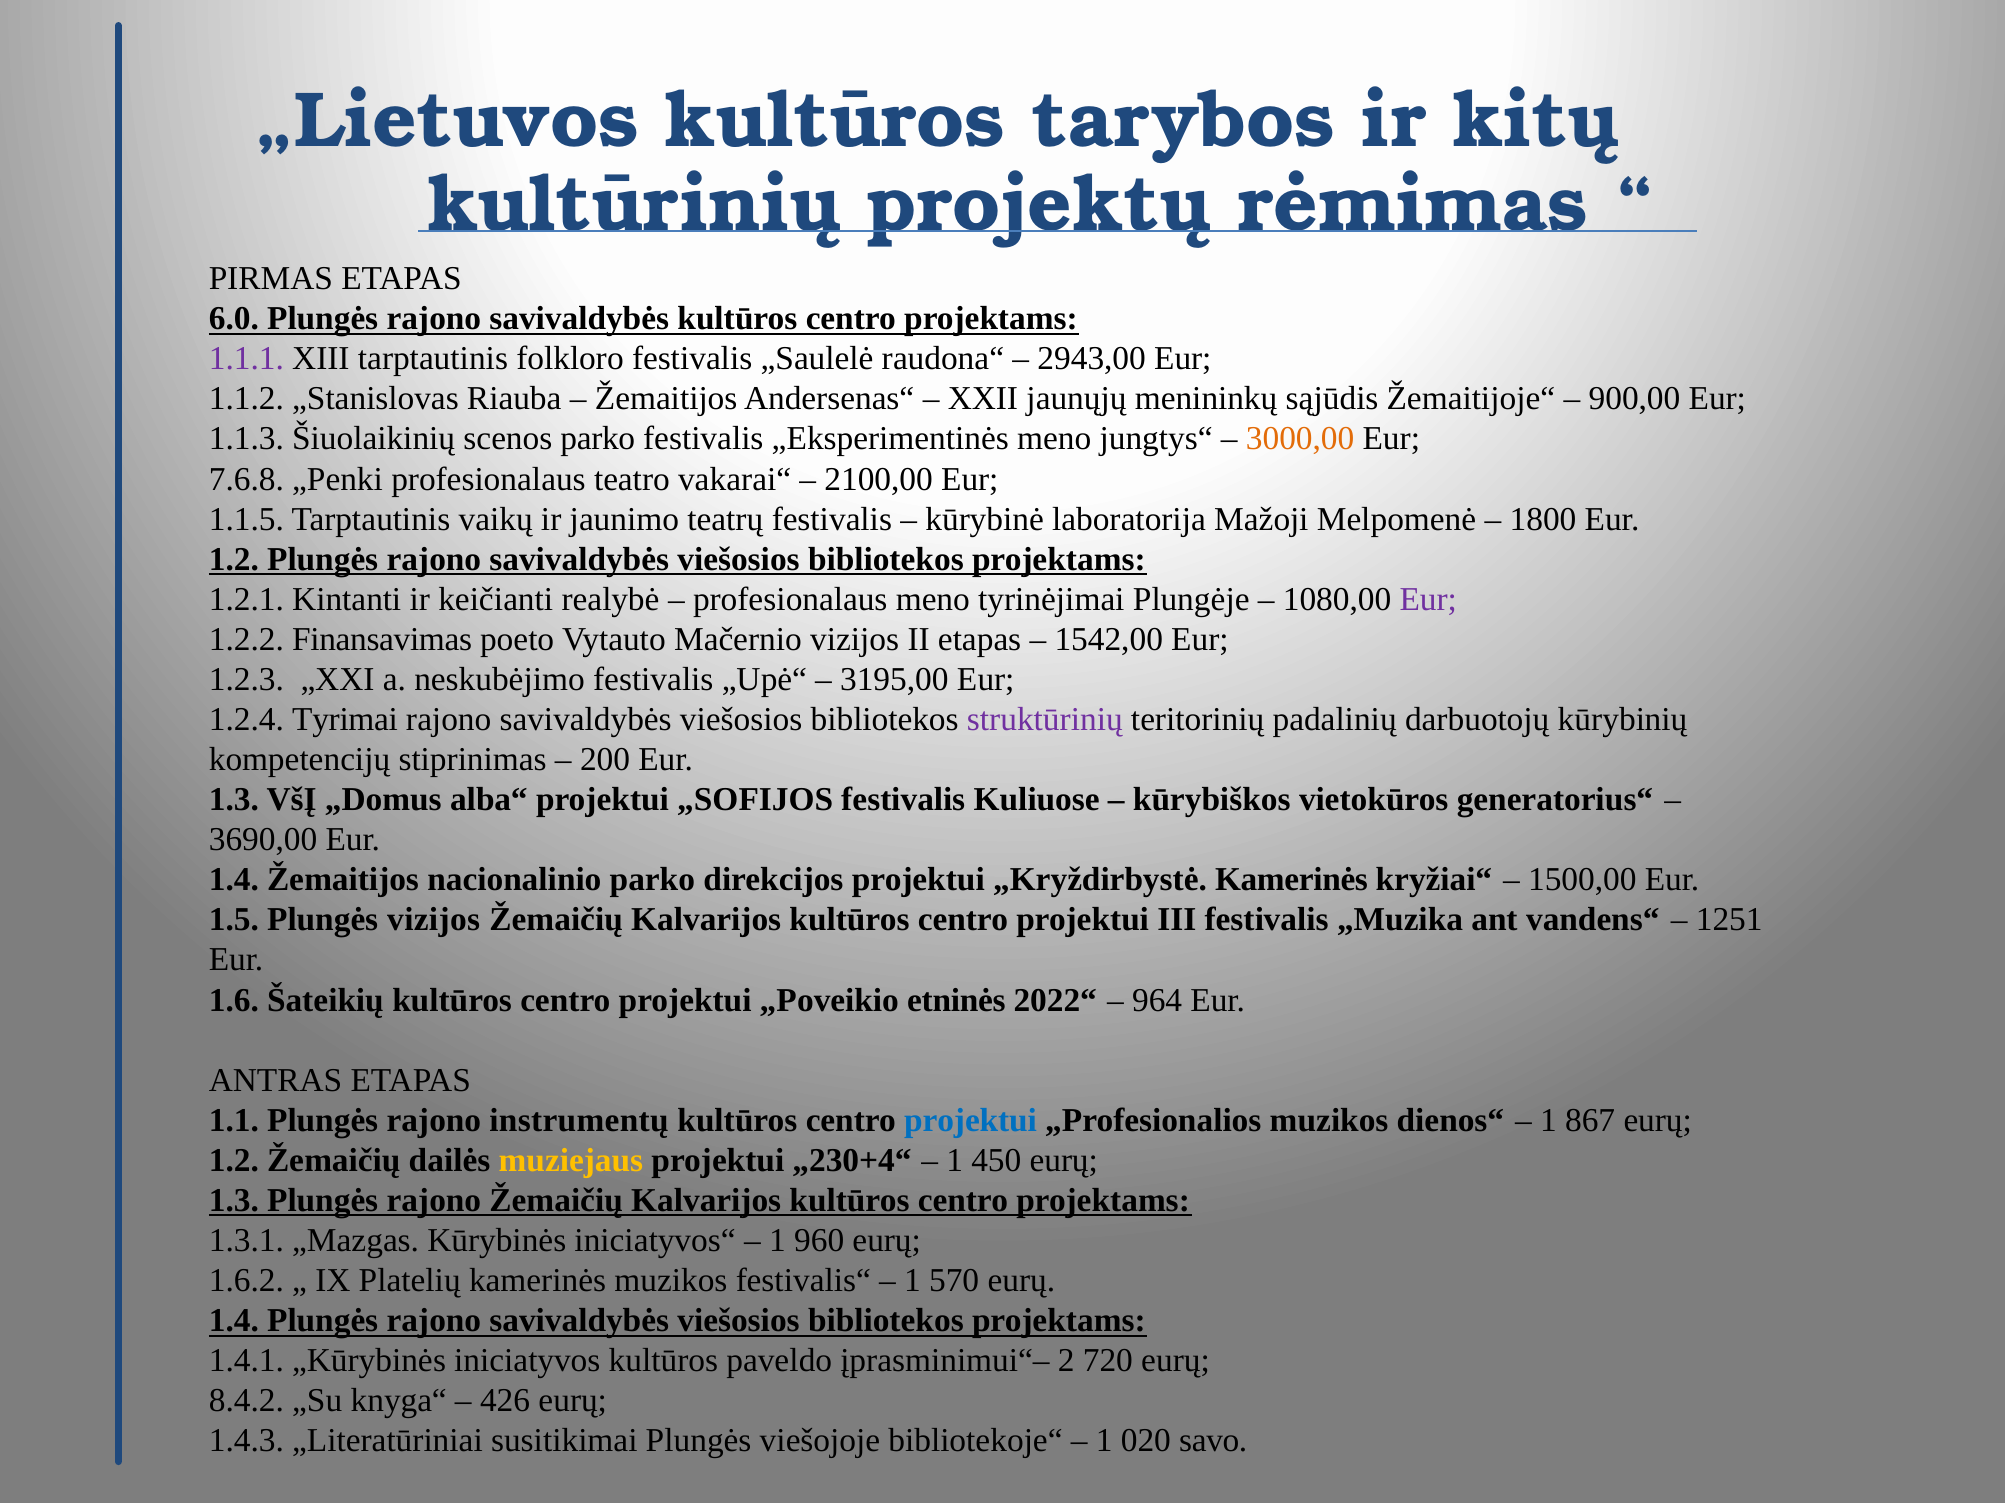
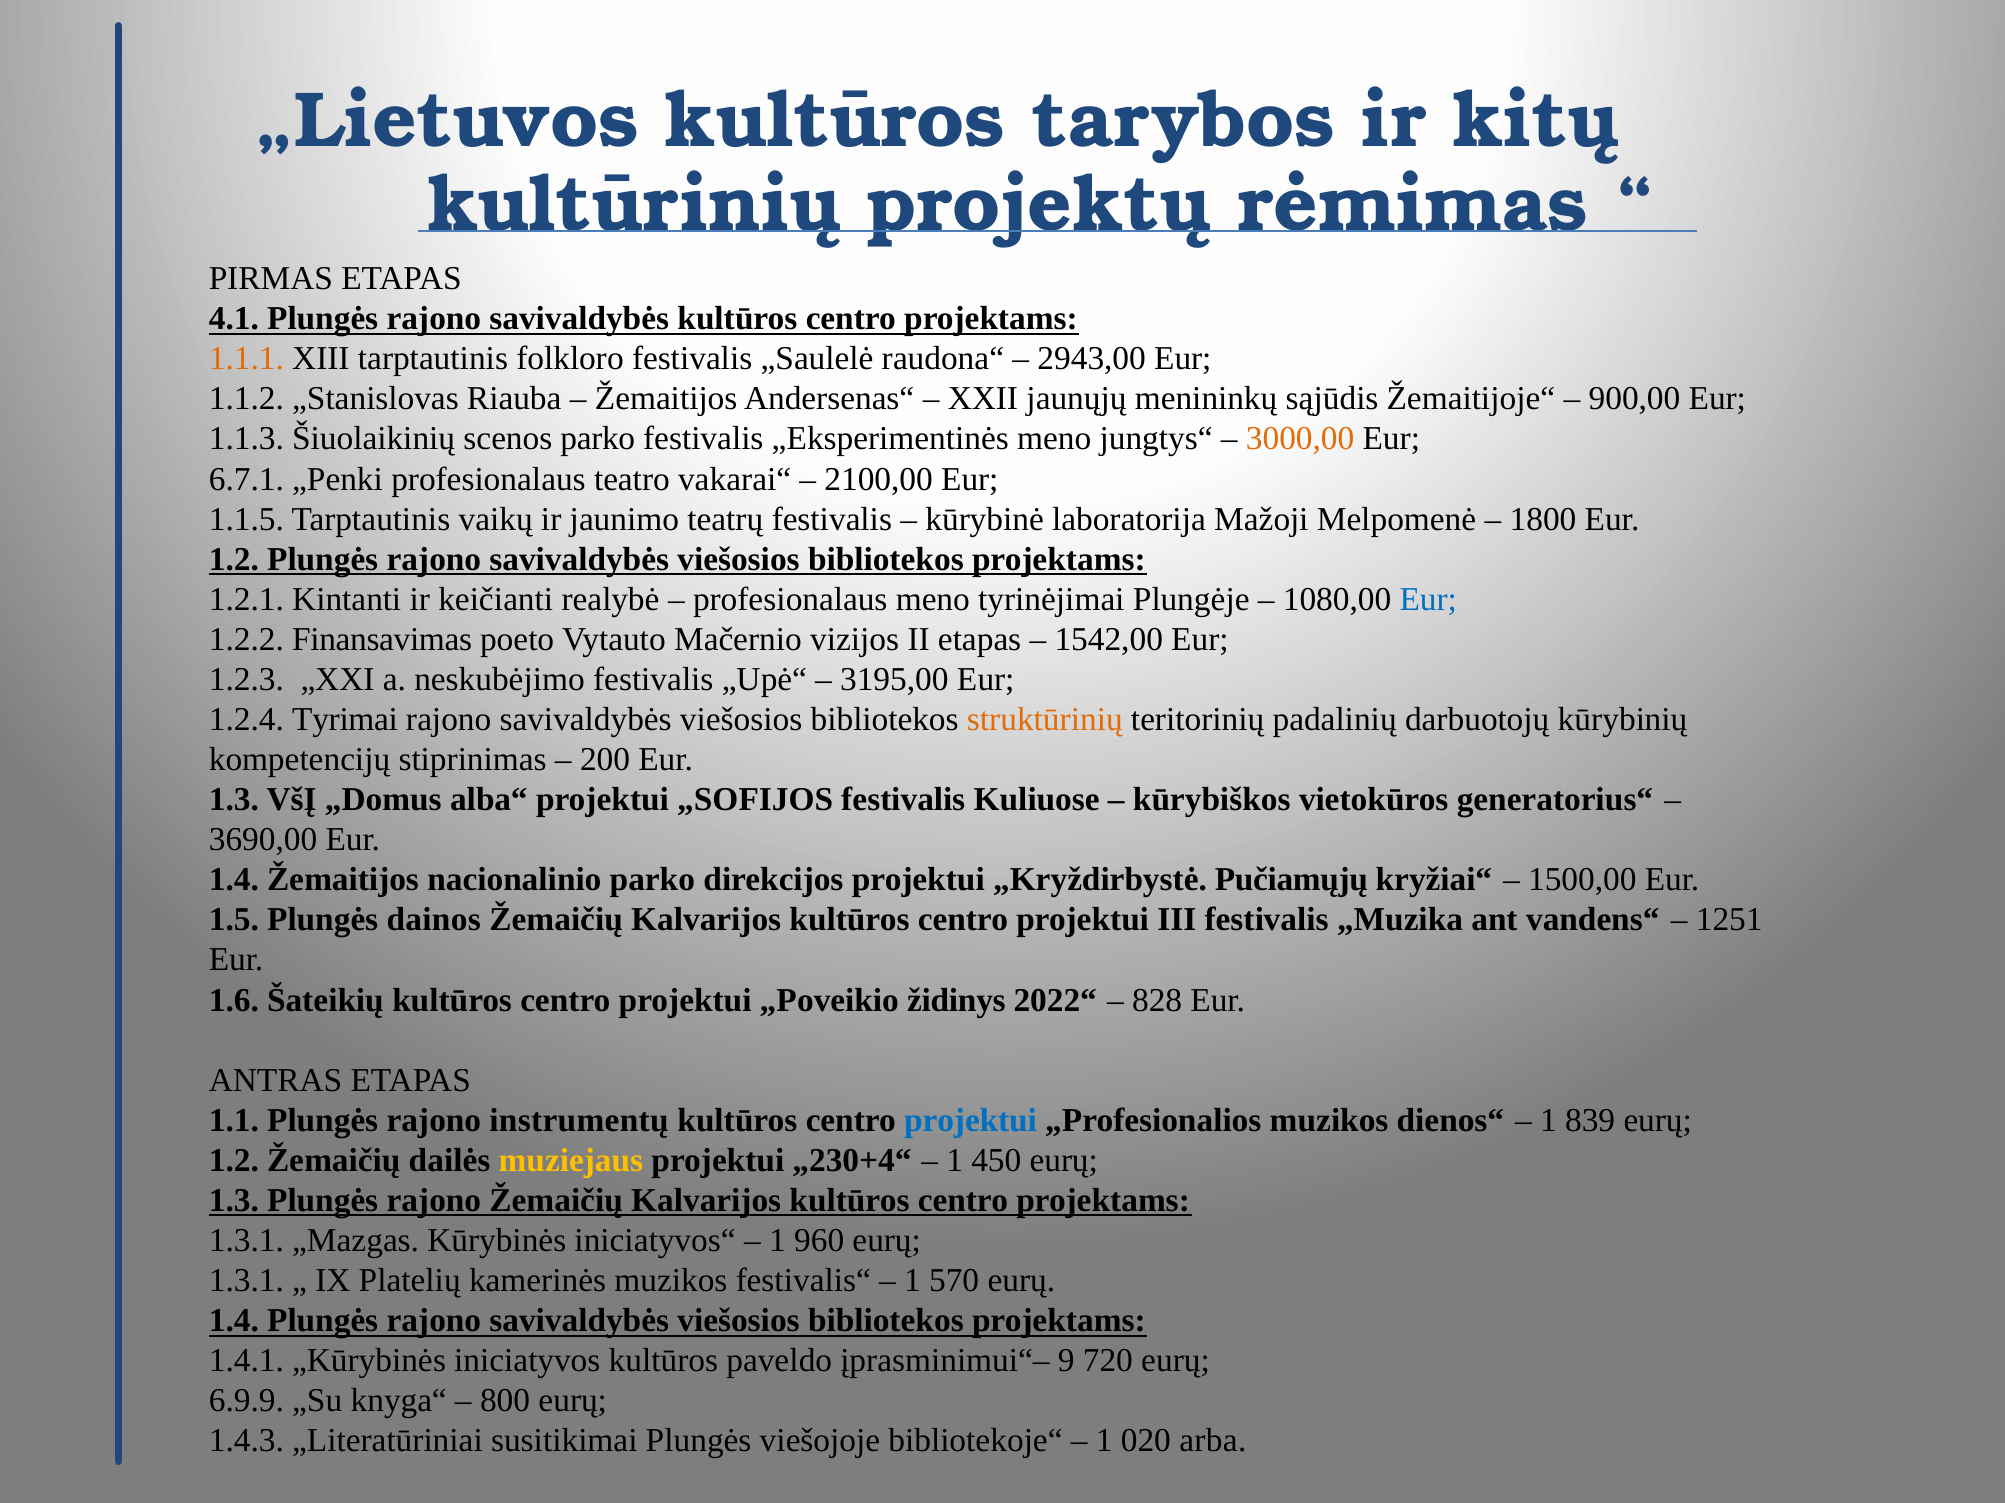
6.0: 6.0 -> 4.1
1.1.1 colour: purple -> orange
7.6.8: 7.6.8 -> 6.7.1
Eur at (1428, 600) colour: purple -> blue
struktūrinių colour: purple -> orange
„Kryždirbystė Kamerinės: Kamerinės -> Pučiamųjų
Plungės vizijos: vizijos -> dainos
etninės: etninės -> židinys
964: 964 -> 828
867: 867 -> 839
1.6.2 at (246, 1281): 1.6.2 -> 1.3.1
2: 2 -> 9
8.4.2: 8.4.2 -> 6.9.9
426: 426 -> 800
savo: savo -> arba
